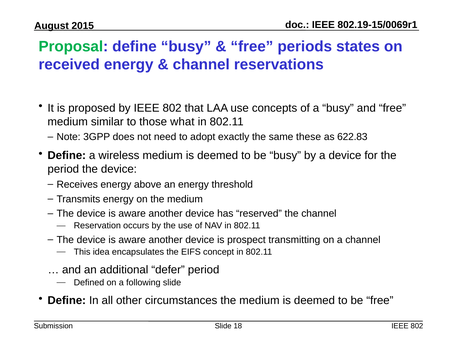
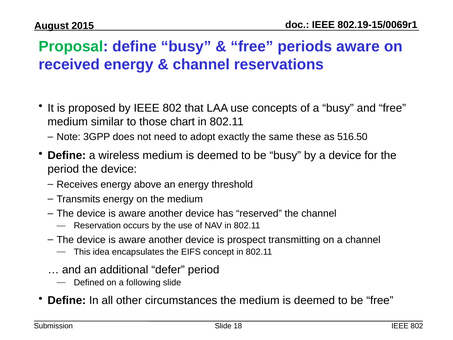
periods states: states -> aware
what: what -> chart
622.83: 622.83 -> 516.50
